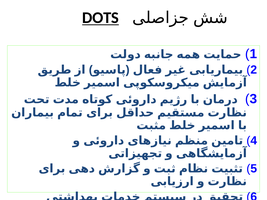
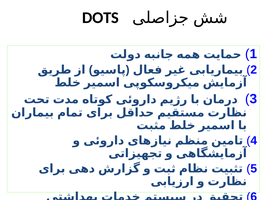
DOTS underline: present -> none
